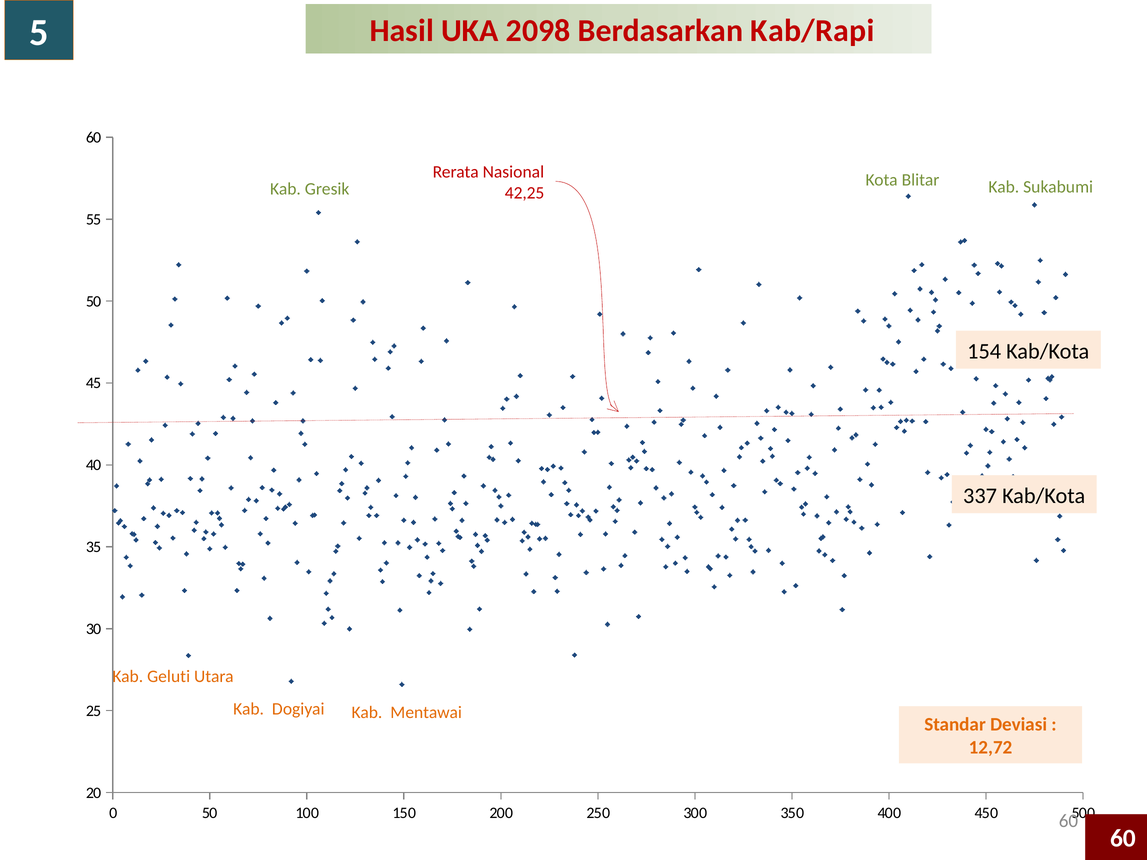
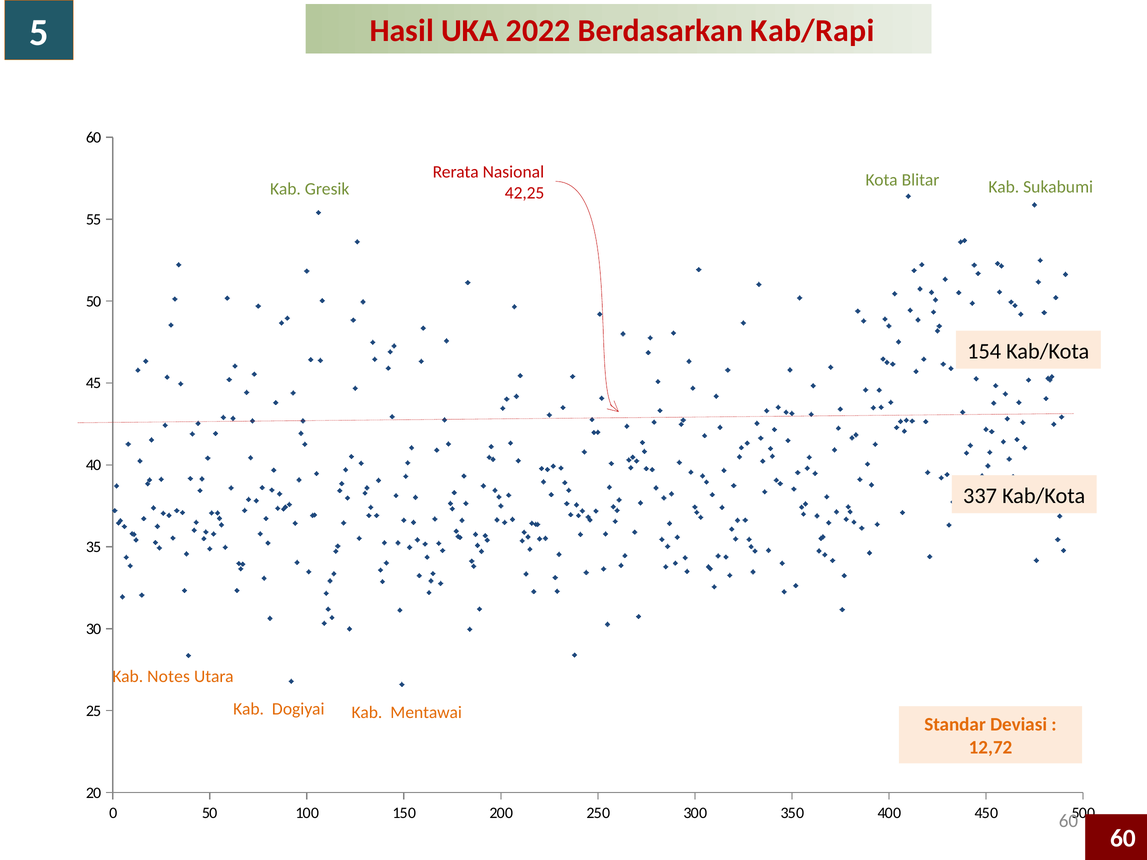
2098: 2098 -> 2022
Geluti: Geluti -> Notes
